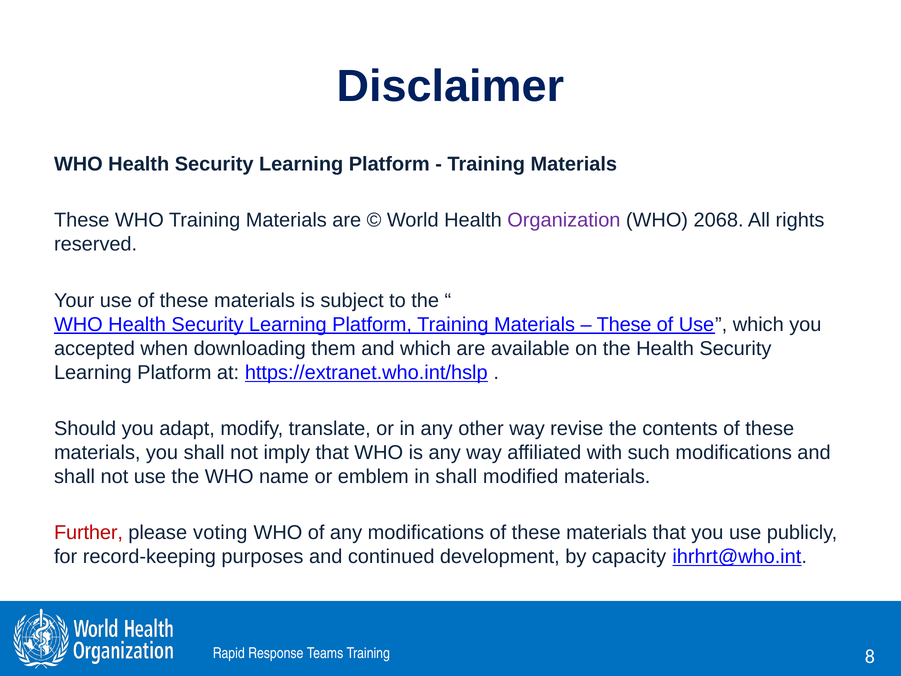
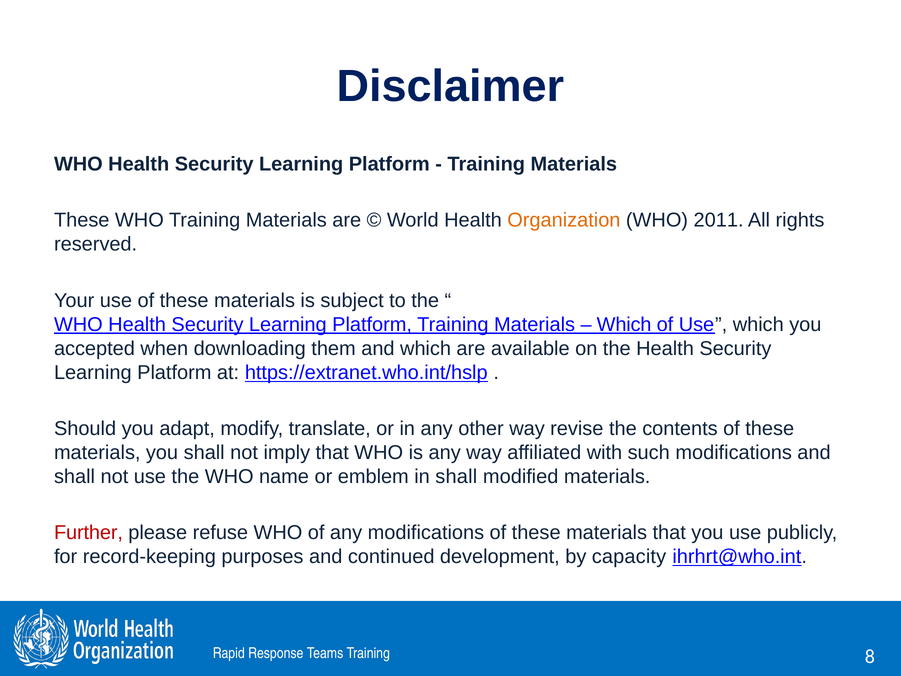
Organization colour: purple -> orange
2068: 2068 -> 2011
These at (624, 324): These -> Which
voting: voting -> refuse
